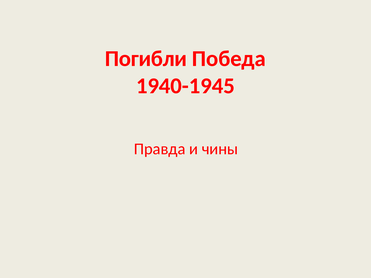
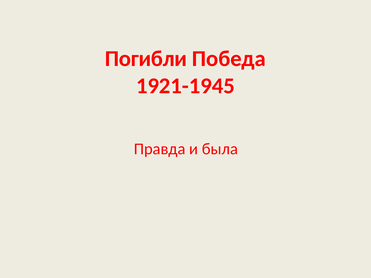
1940-1945: 1940-1945 -> 1921-1945
чины: чины -> была
